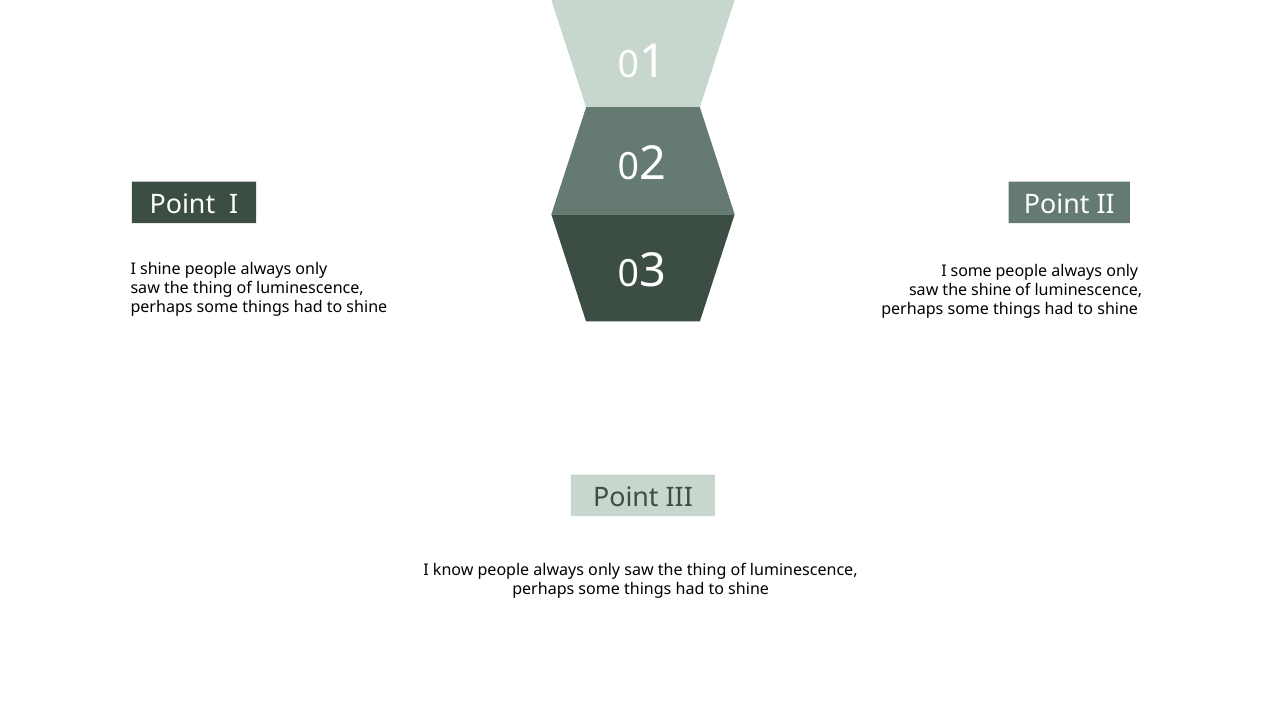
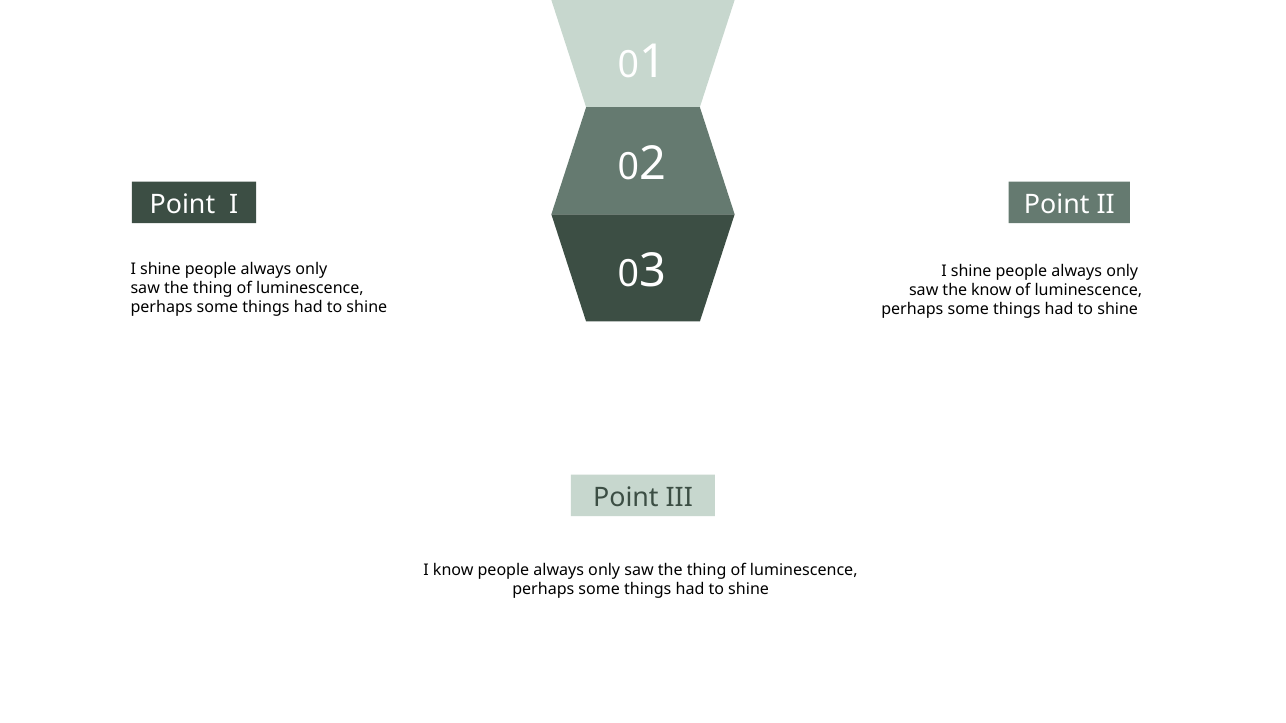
some at (971, 271): some -> shine
the shine: shine -> know
